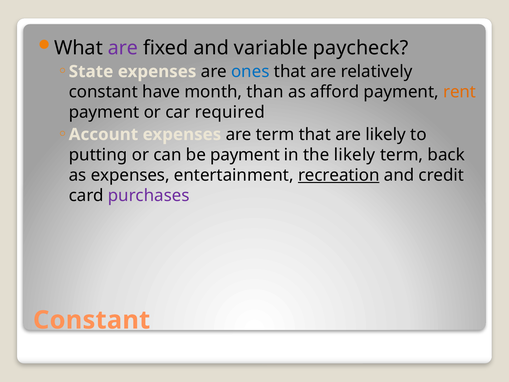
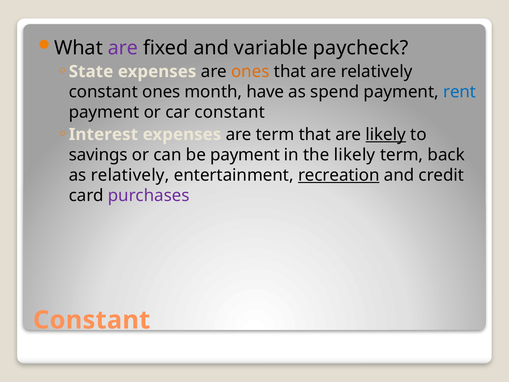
ones at (250, 72) colour: blue -> orange
constant have: have -> ones
than: than -> have
afford: afford -> spend
rent colour: orange -> blue
car required: required -> constant
Account: Account -> Interest
likely at (386, 134) underline: none -> present
putting: putting -> savings
as expenses: expenses -> relatively
